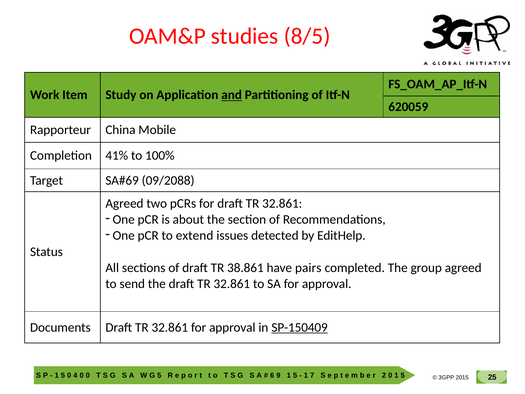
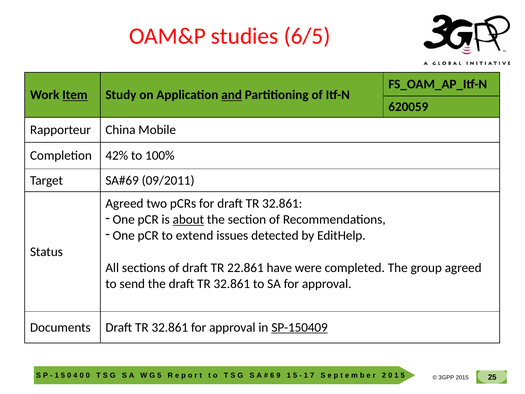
8/5: 8/5 -> 6/5
Item underline: none -> present
41%: 41% -> 42%
09/2088: 09/2088 -> 09/2011
about underline: none -> present
38.861: 38.861 -> 22.861
pairs: pairs -> were
